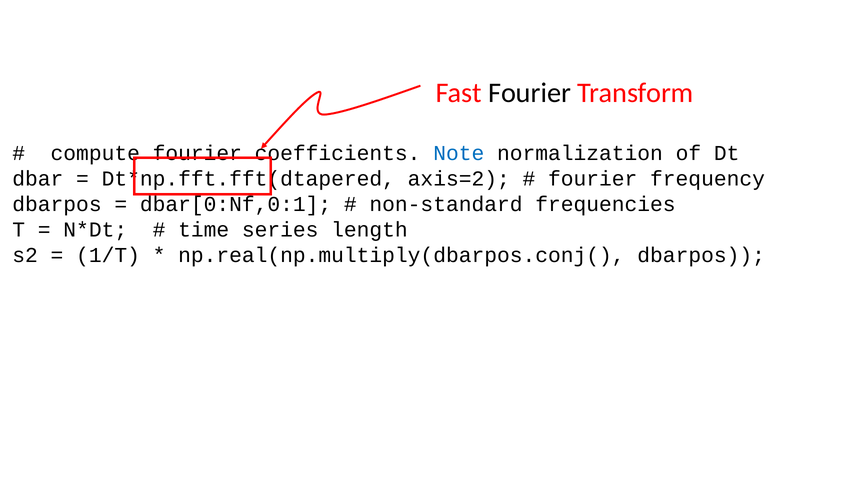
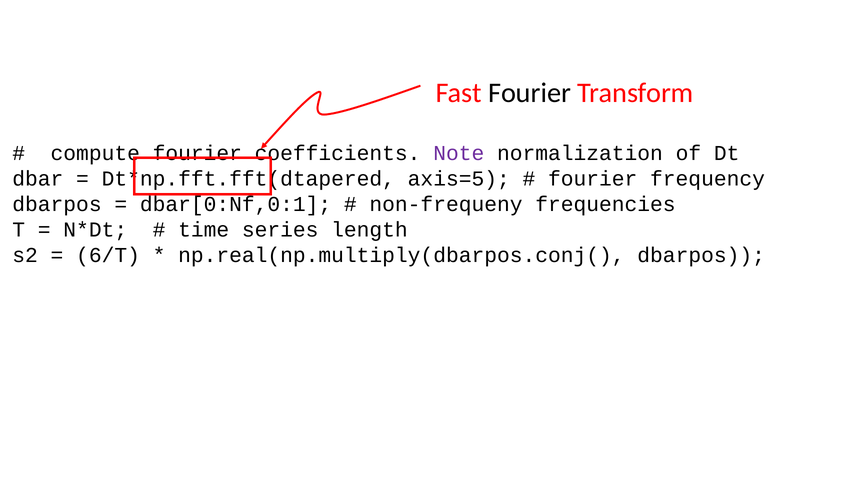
Note colour: blue -> purple
axis=2: axis=2 -> axis=5
non-standard: non-standard -> non-frequeny
1/T: 1/T -> 6/T
